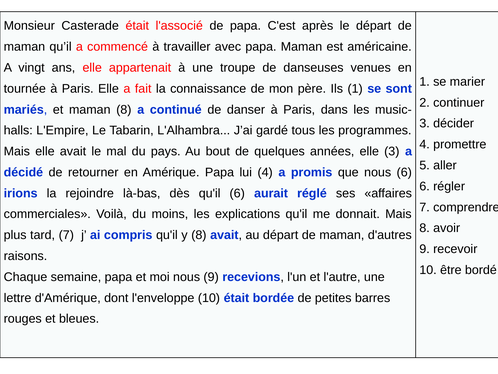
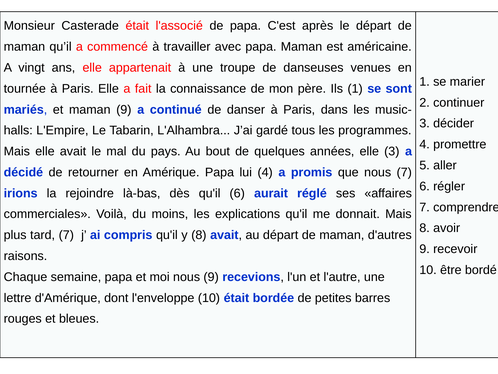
maman 8: 8 -> 9
nous 6: 6 -> 7
